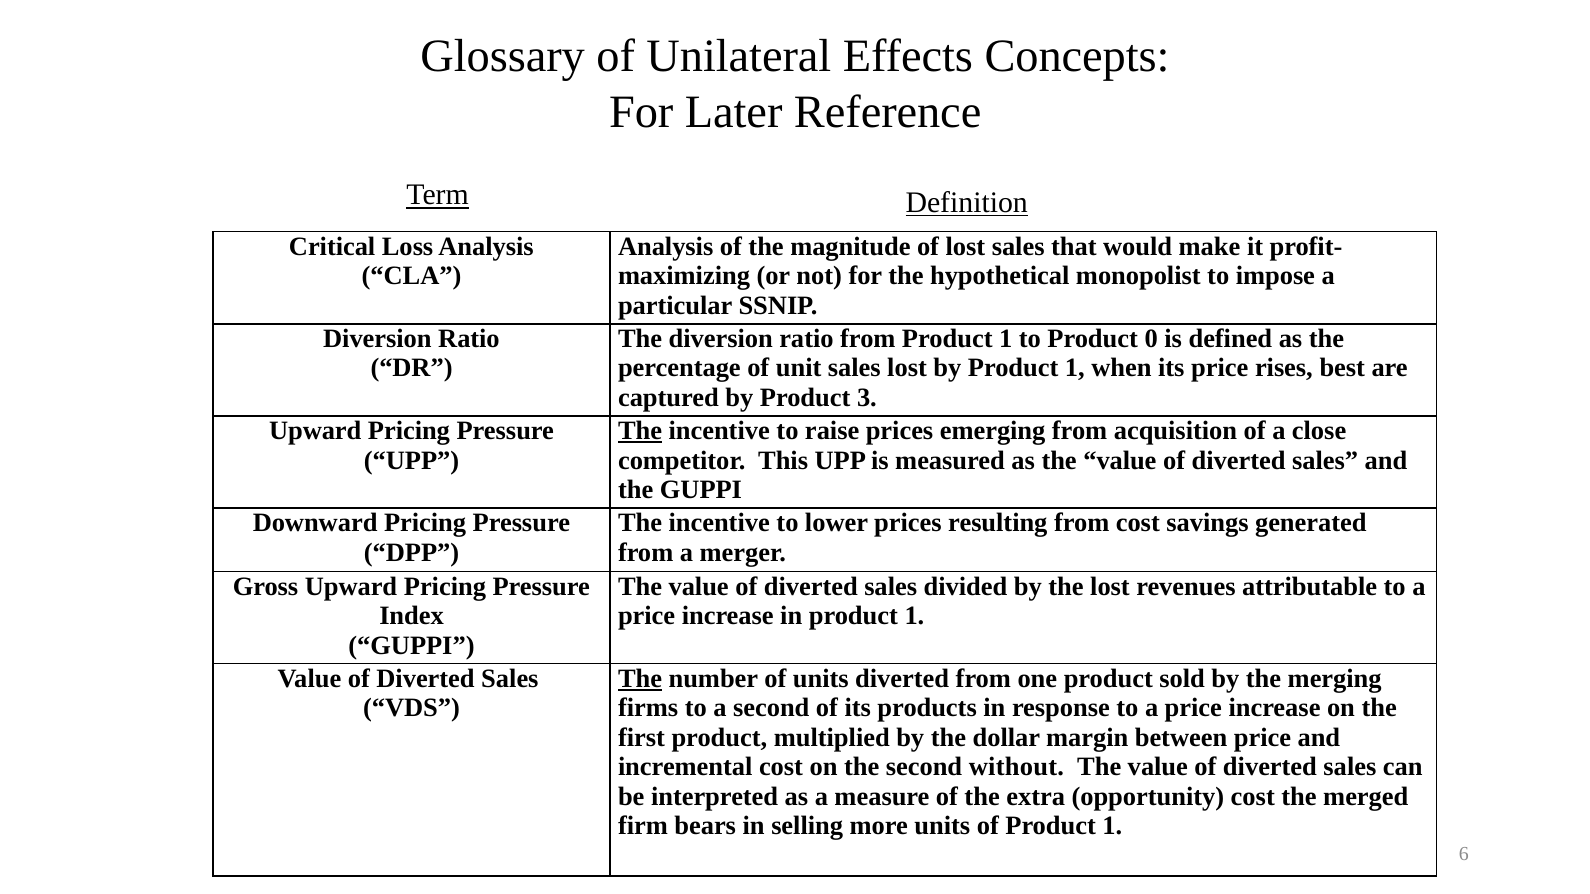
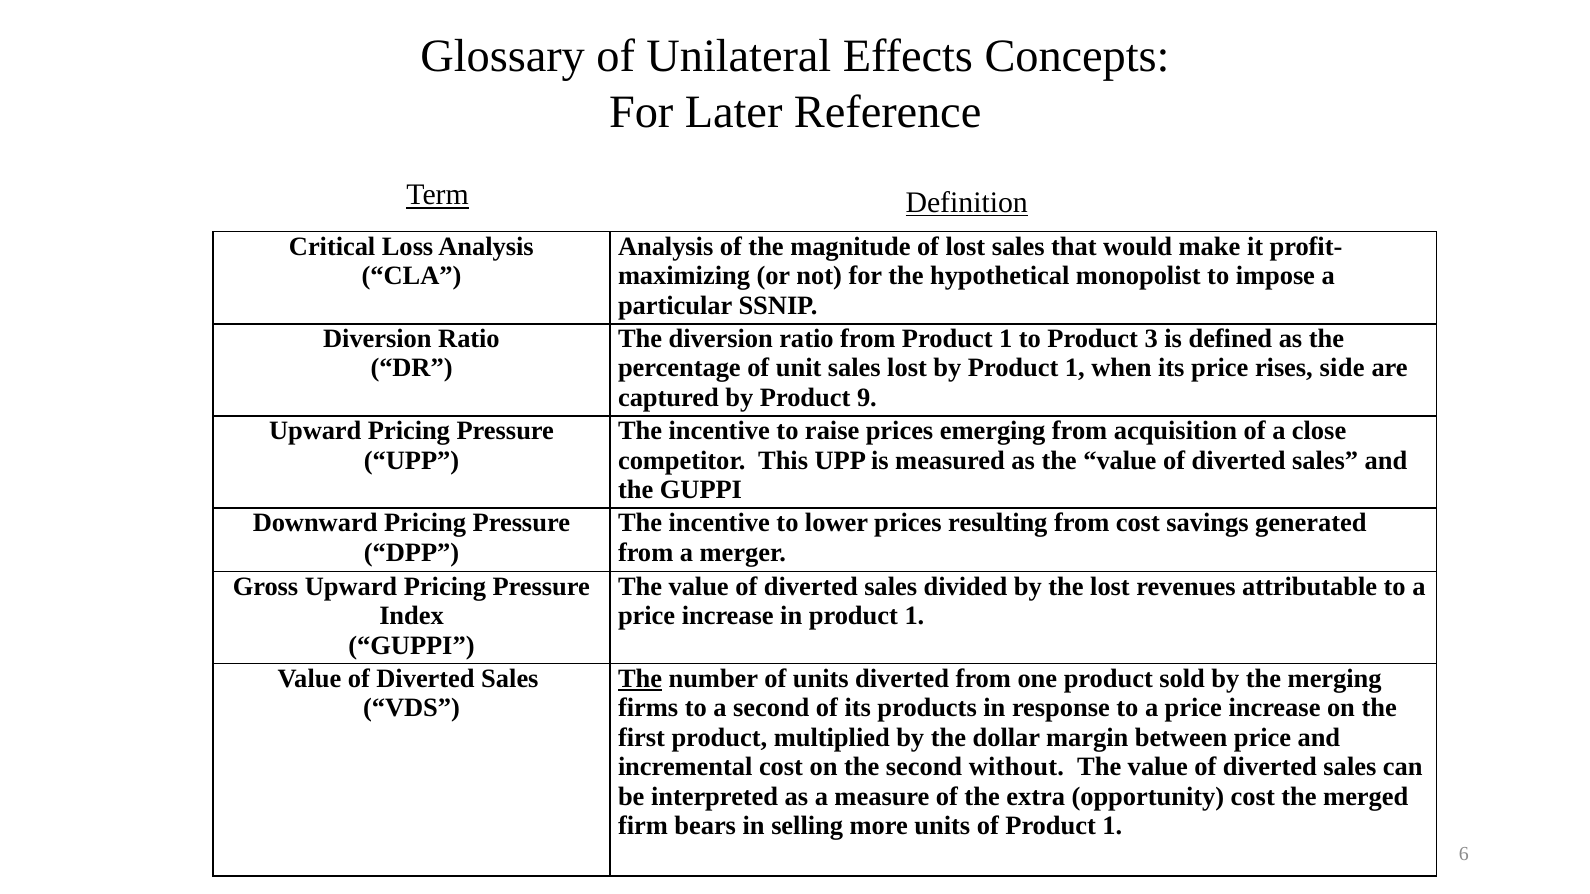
0: 0 -> 3
best: best -> side
3: 3 -> 9
The at (640, 431) underline: present -> none
